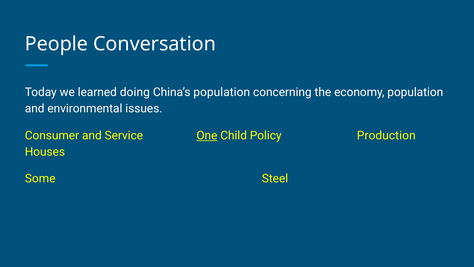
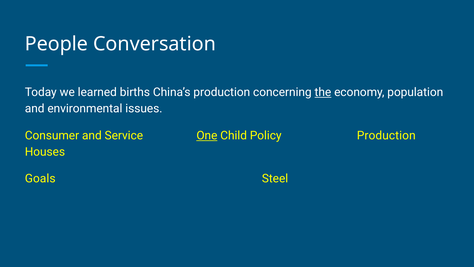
doing: doing -> births
China’s population: population -> production
the underline: none -> present
Some: Some -> Goals
